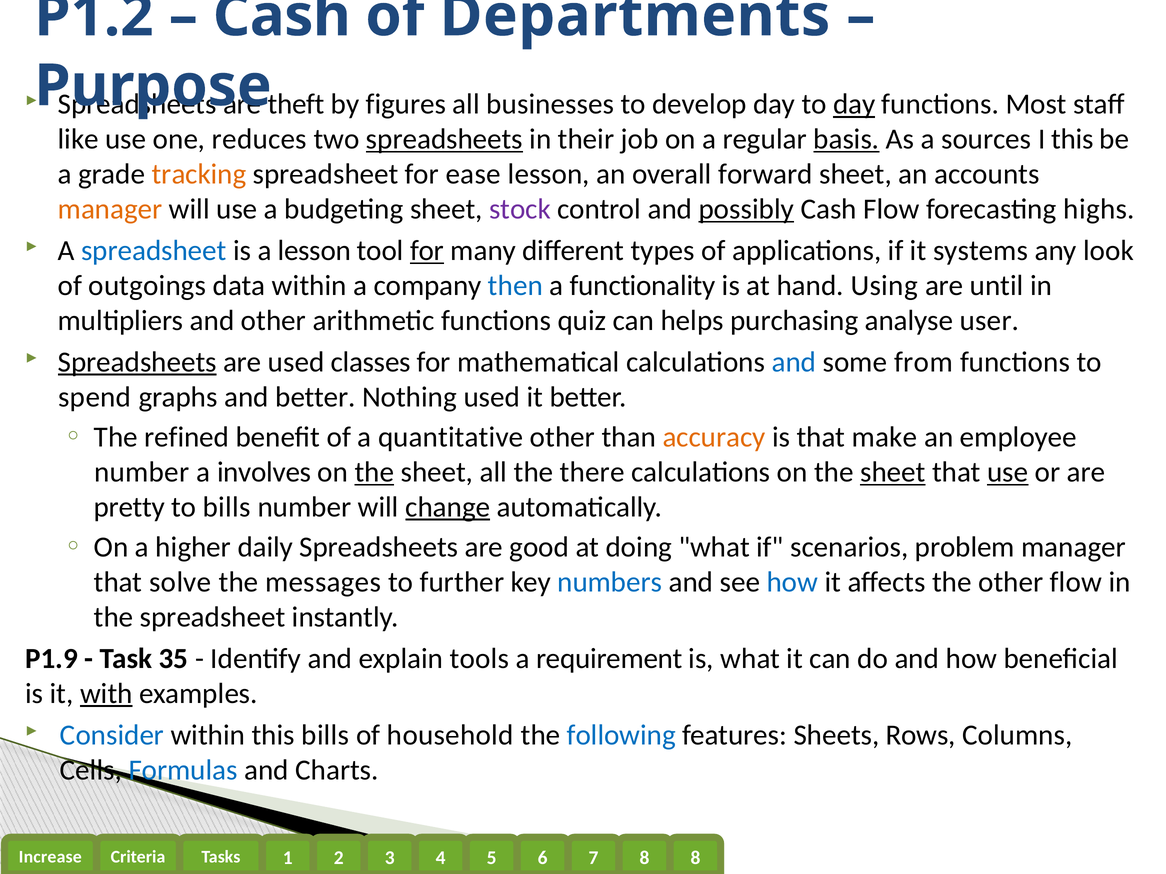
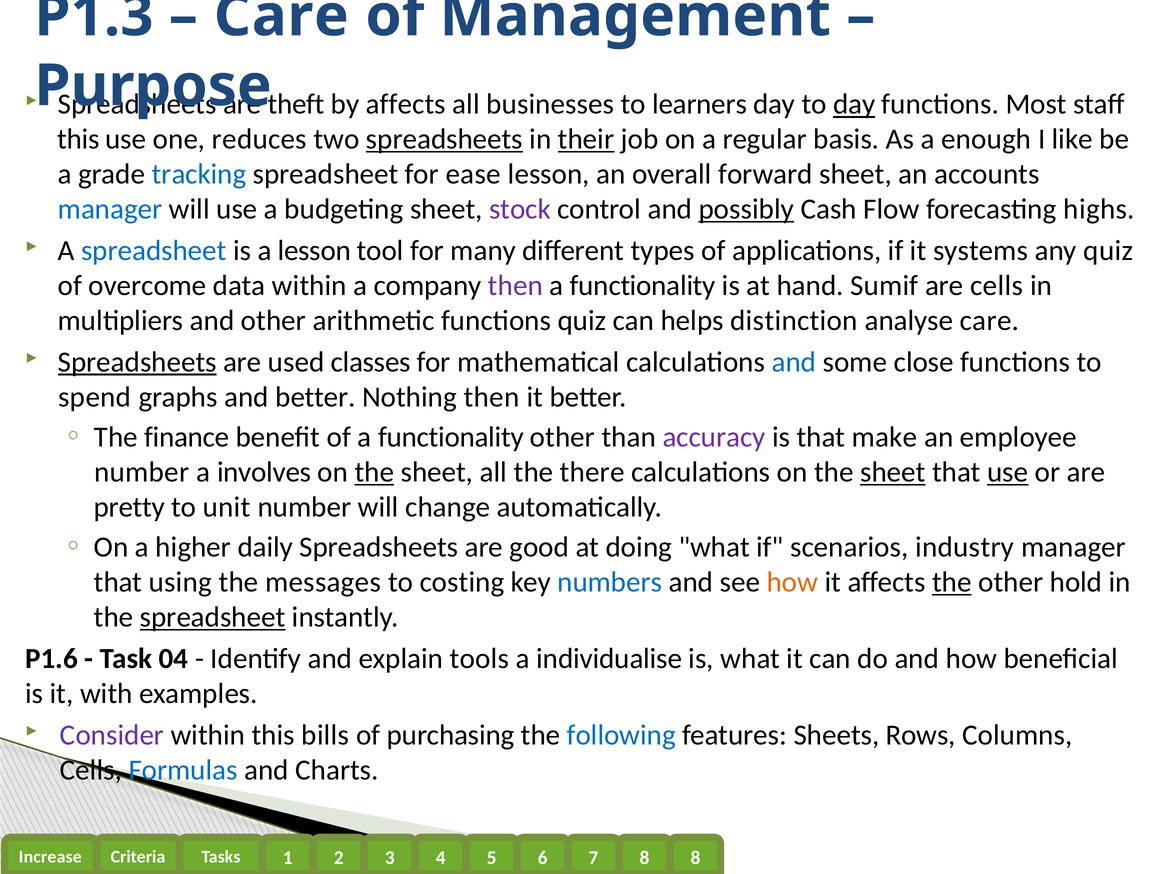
P1.2: P1.2 -> P1.3
Cash at (282, 16): Cash -> Care
Departments: Departments -> Management
by figures: figures -> affects
develop: develop -> learners
like at (78, 139): like -> this
their underline: none -> present
basis underline: present -> none
sources: sources -> enough
I this: this -> like
tracking colour: orange -> blue
manager at (110, 209) colour: orange -> blue
for at (427, 251) underline: present -> none
any look: look -> quiz
outgoings: outgoings -> overcome
then at (515, 286) colour: blue -> purple
Using: Using -> Sumif
are until: until -> cells
purchasing: purchasing -> distinction
analyse user: user -> care
from: from -> close
Nothing used: used -> then
refined: refined -> finance
of a quantitative: quantitative -> functionality
accuracy colour: orange -> purple
to bills: bills -> unit
change underline: present -> none
problem: problem -> industry
solve: solve -> using
further: further -> costing
how at (792, 583) colour: blue -> orange
the at (952, 583) underline: none -> present
other flow: flow -> hold
spreadsheet at (213, 618) underline: none -> present
P1.9: P1.9 -> P1.6
35: 35 -> 04
requirement: requirement -> individualise
with underline: present -> none
Consider colour: blue -> purple
household: household -> purchasing
